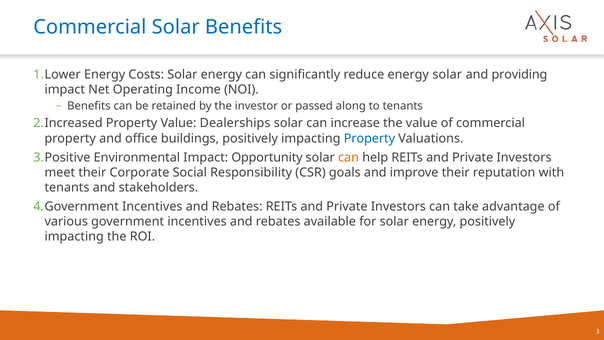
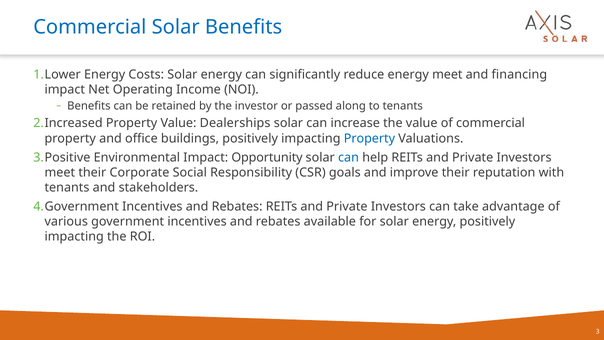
energy solar: solar -> meet
providing: providing -> financing
can at (349, 157) colour: orange -> blue
